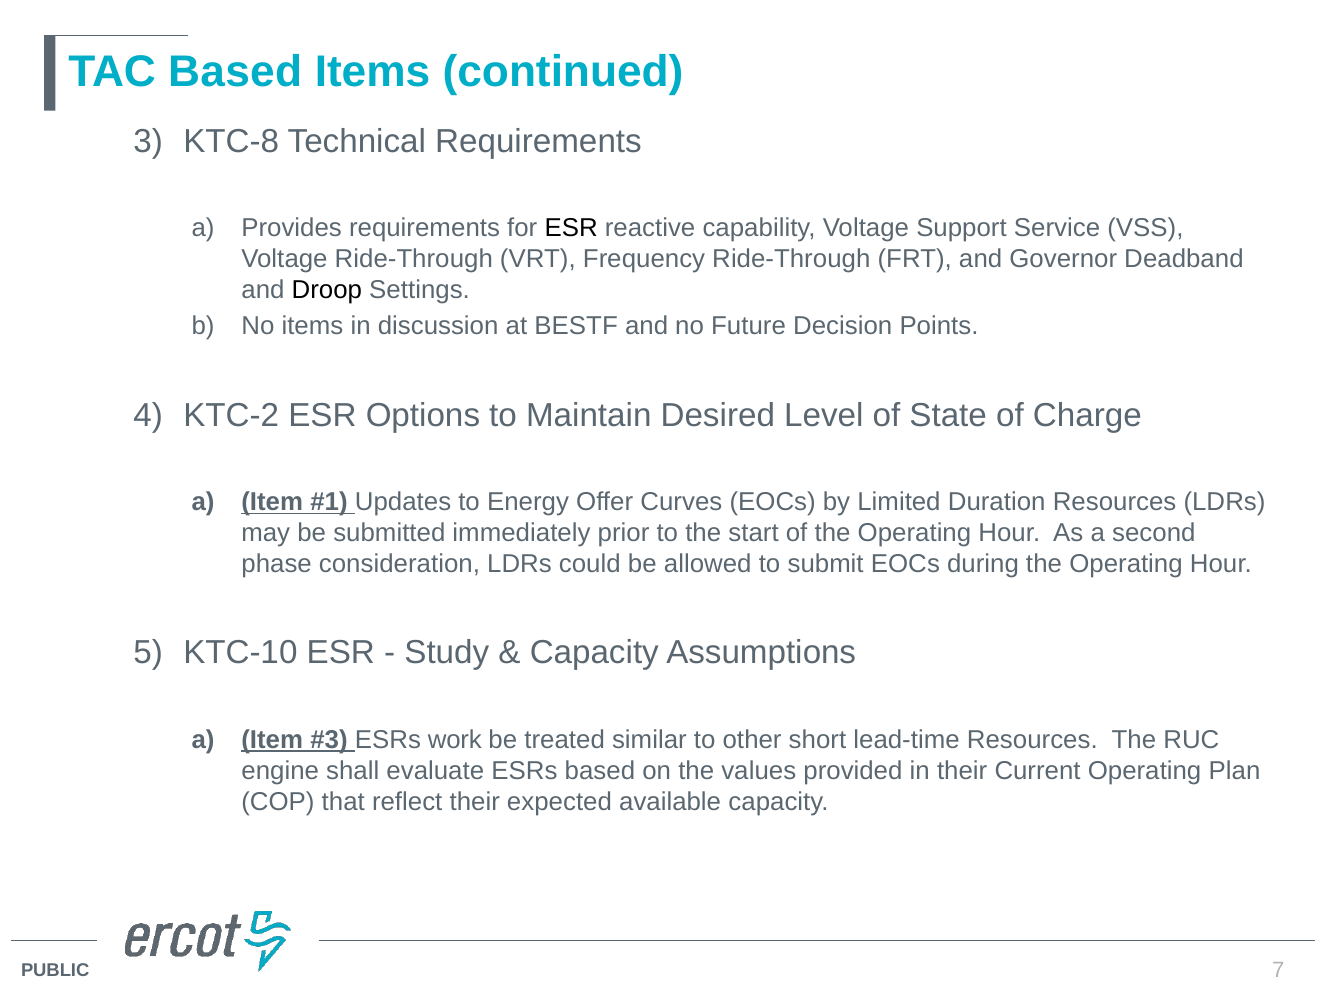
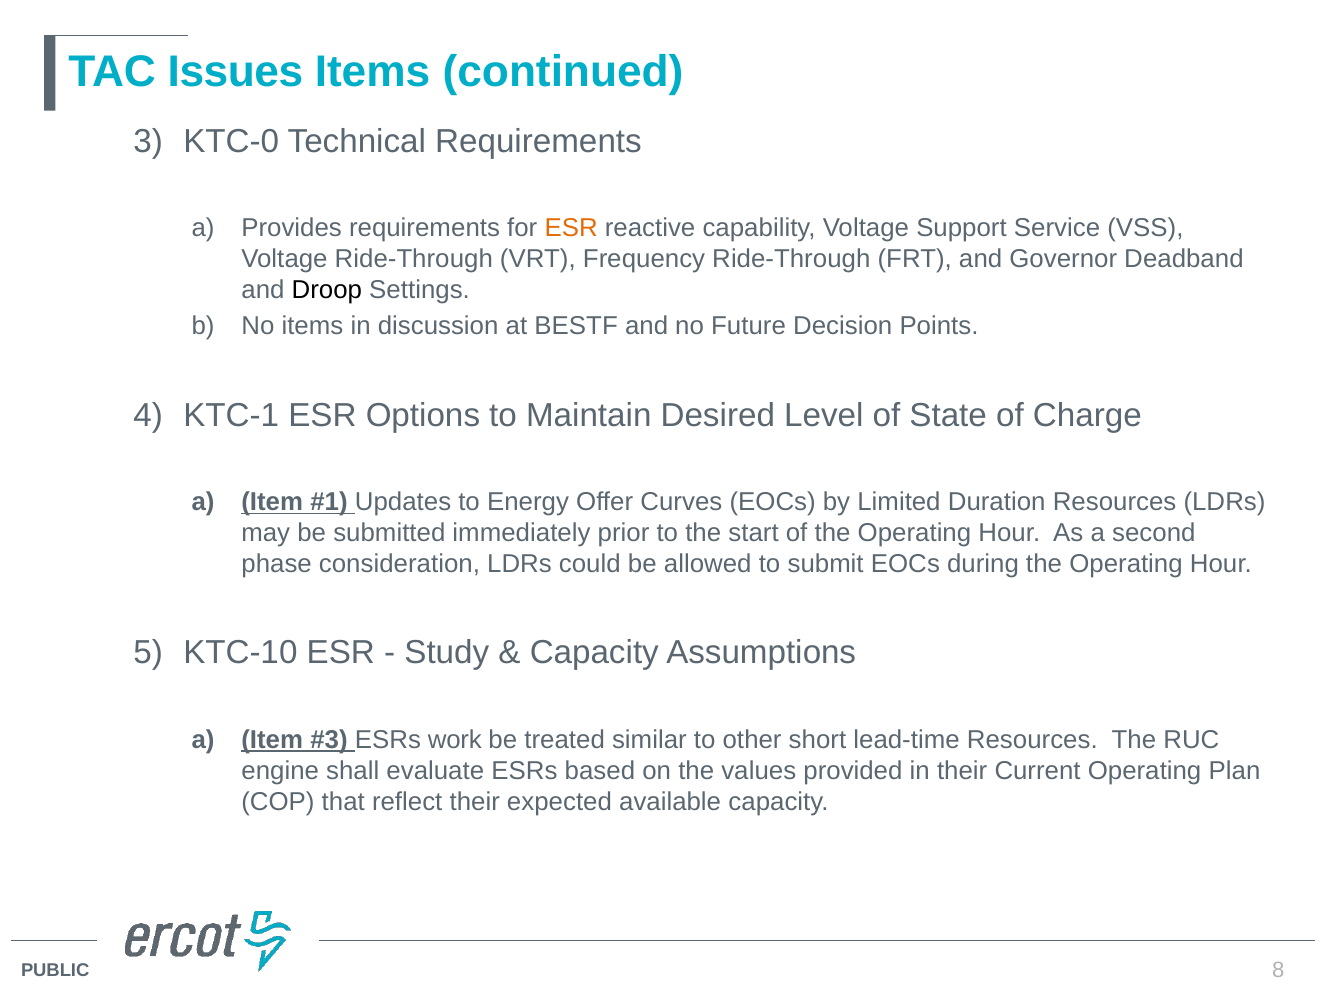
TAC Based: Based -> Issues
KTC-8: KTC-8 -> KTC-0
ESR at (571, 228) colour: black -> orange
KTC-2: KTC-2 -> KTC-1
7: 7 -> 8
